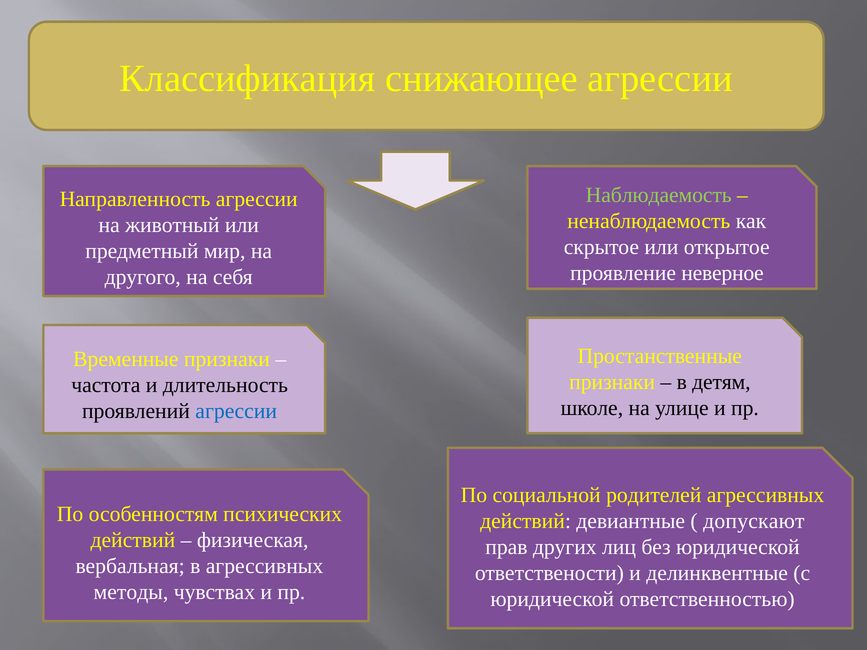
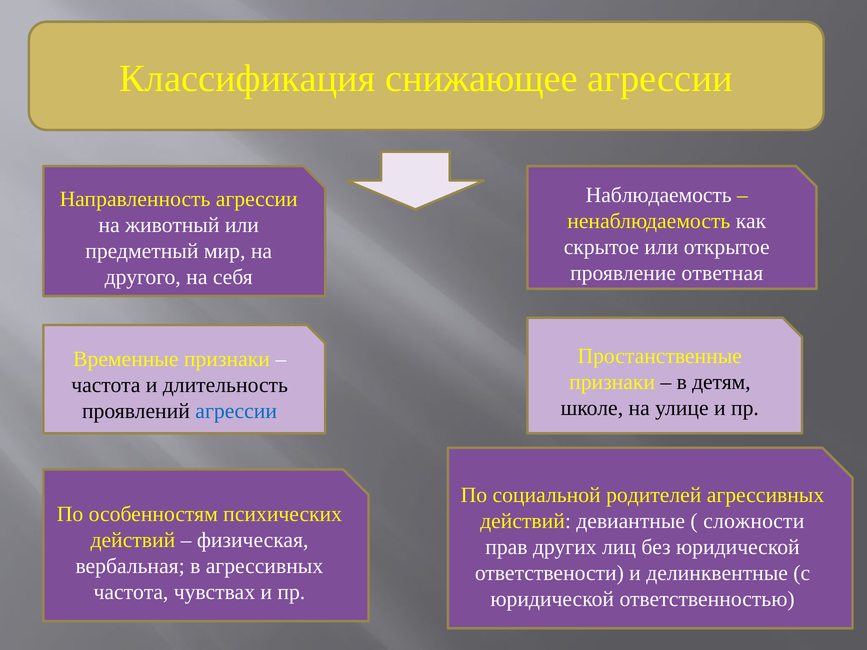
Наблюдаемость colour: light green -> white
неверное: неверное -> ответная
допускают: допускают -> сложности
методы at (131, 592): методы -> частота
